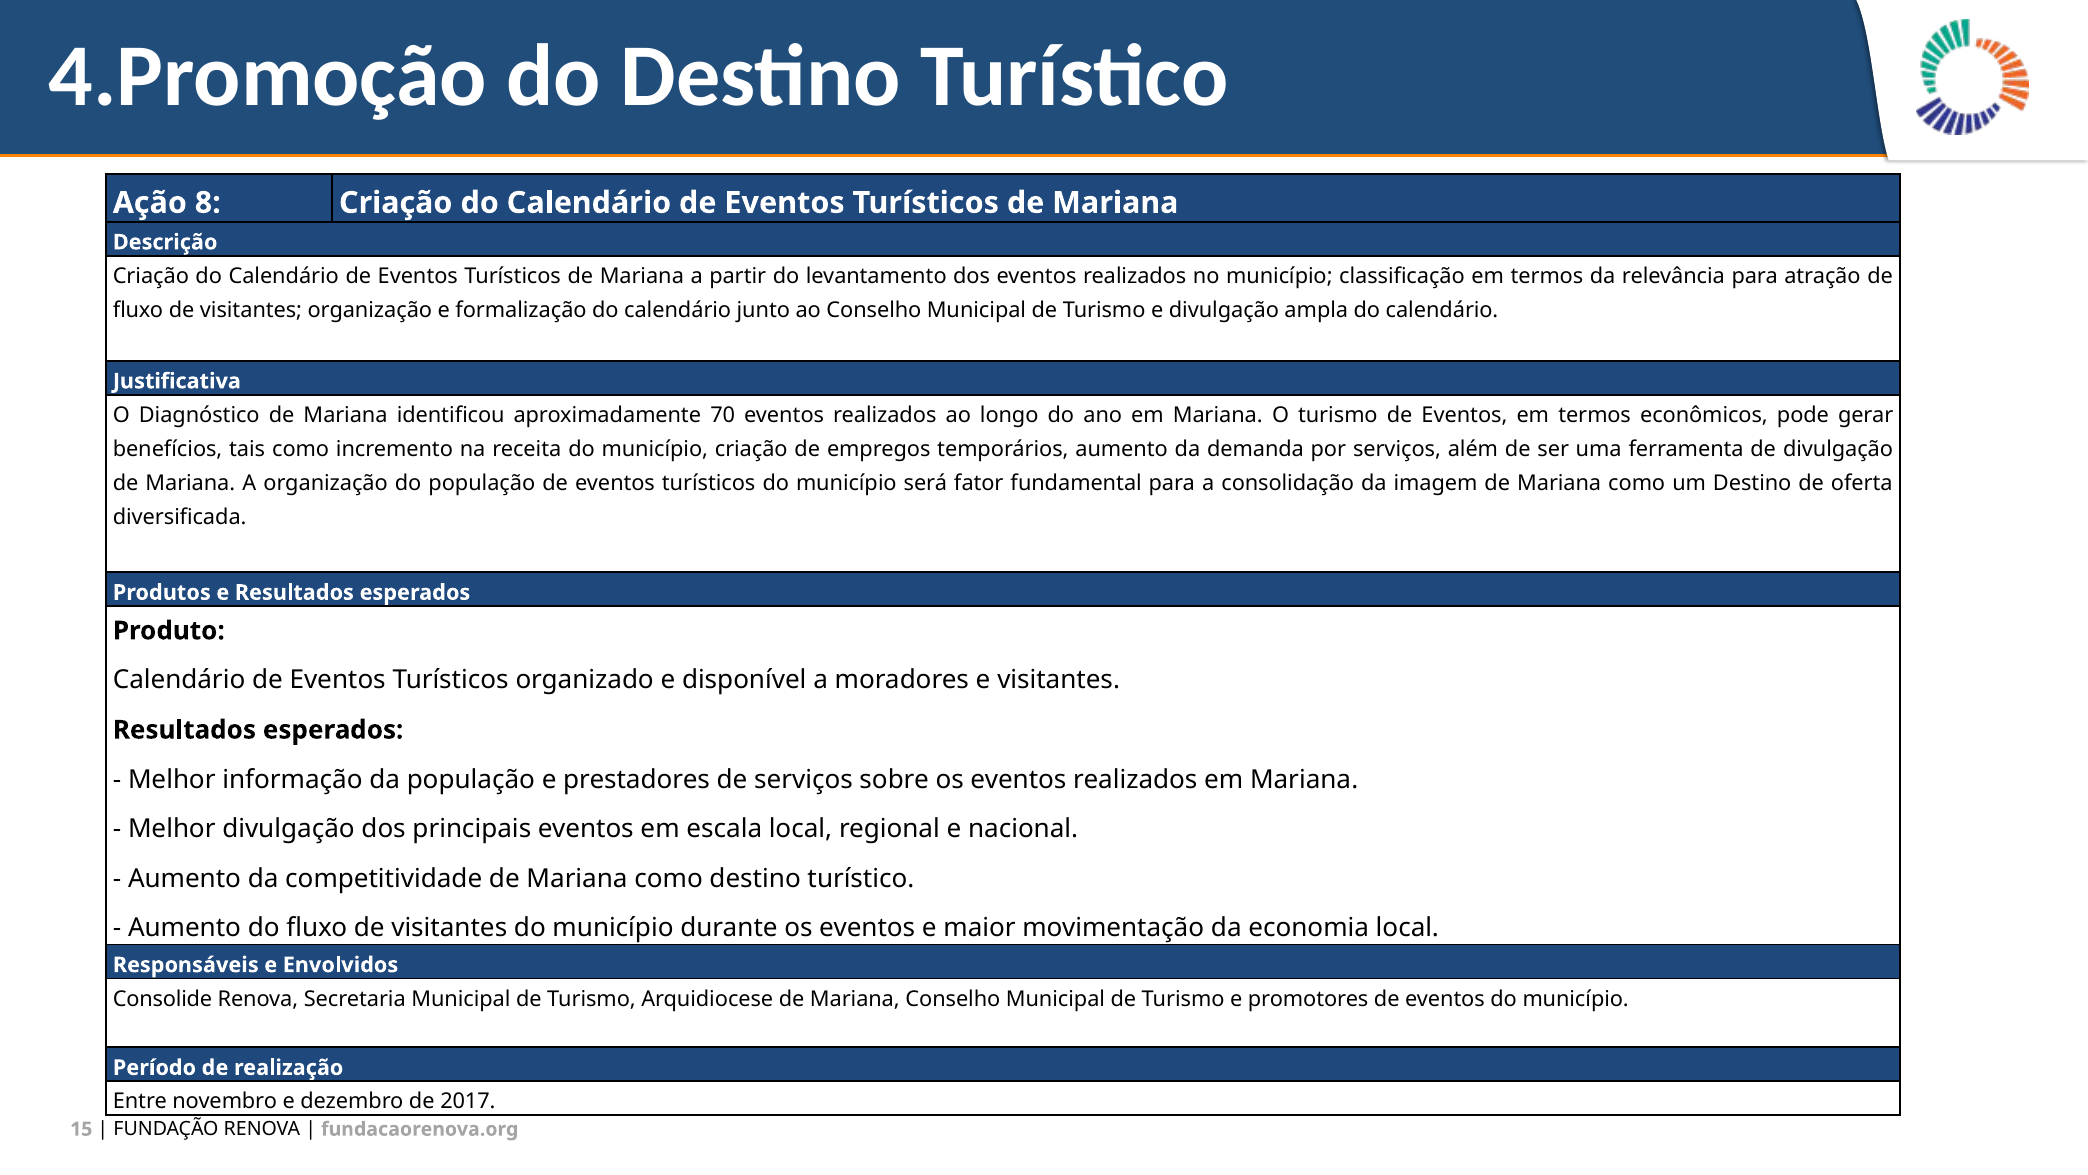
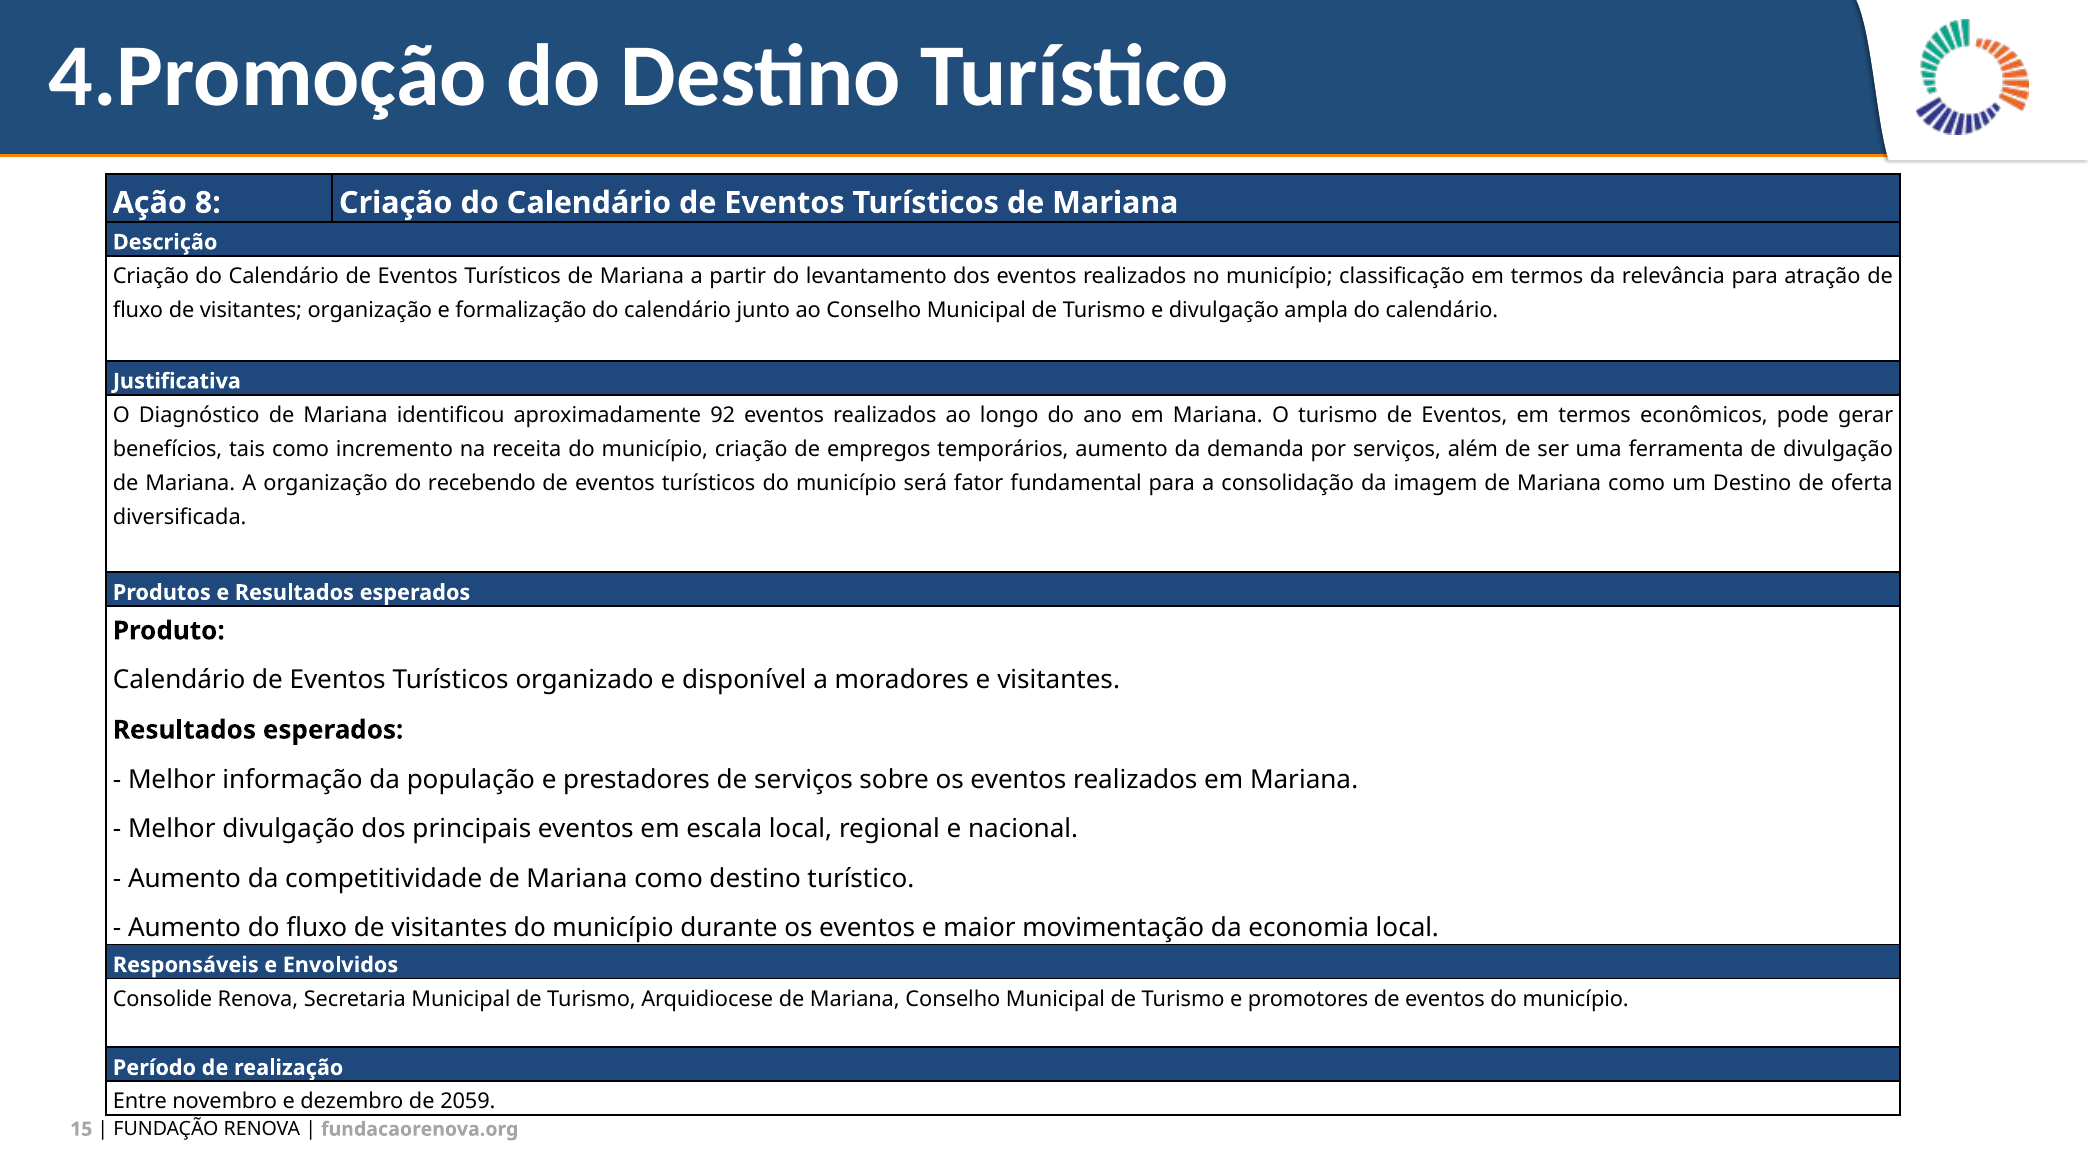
70: 70 -> 92
do população: população -> recebendo
2017: 2017 -> 2059
